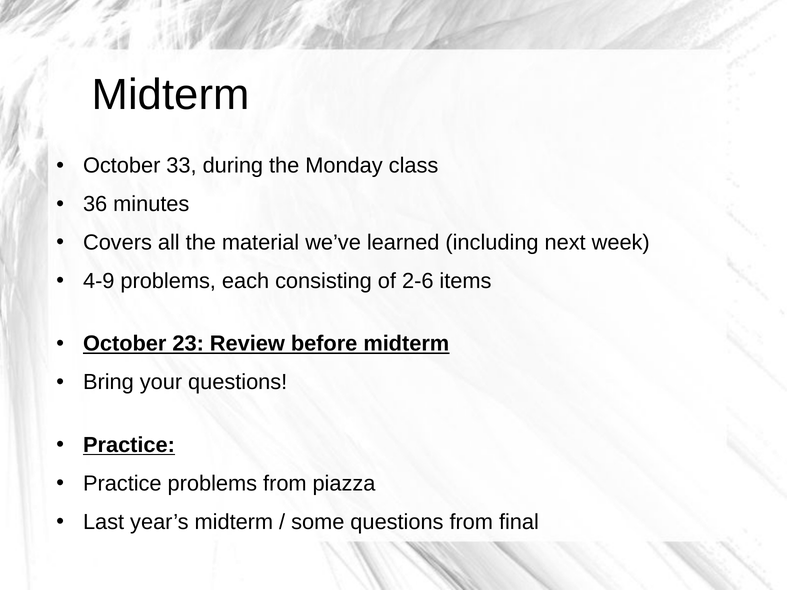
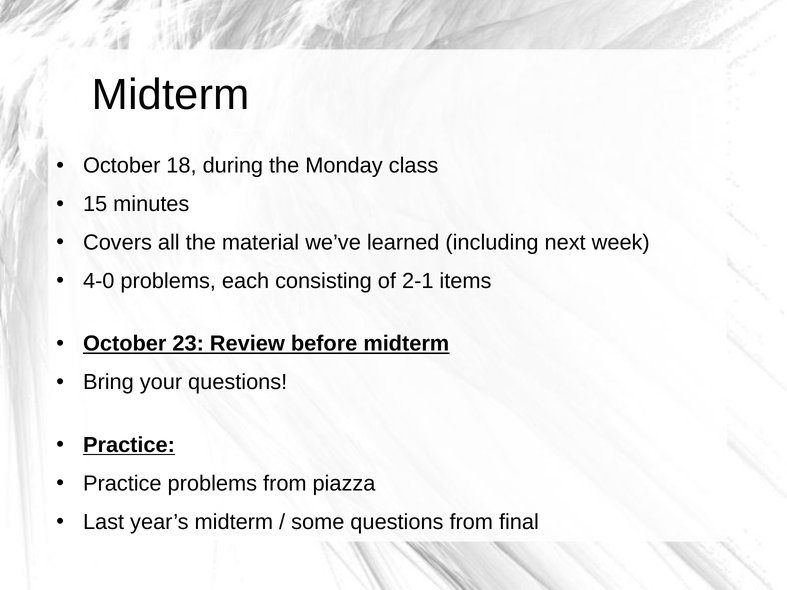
33: 33 -> 18
36: 36 -> 15
4-9: 4-9 -> 4-0
2-6: 2-6 -> 2-1
